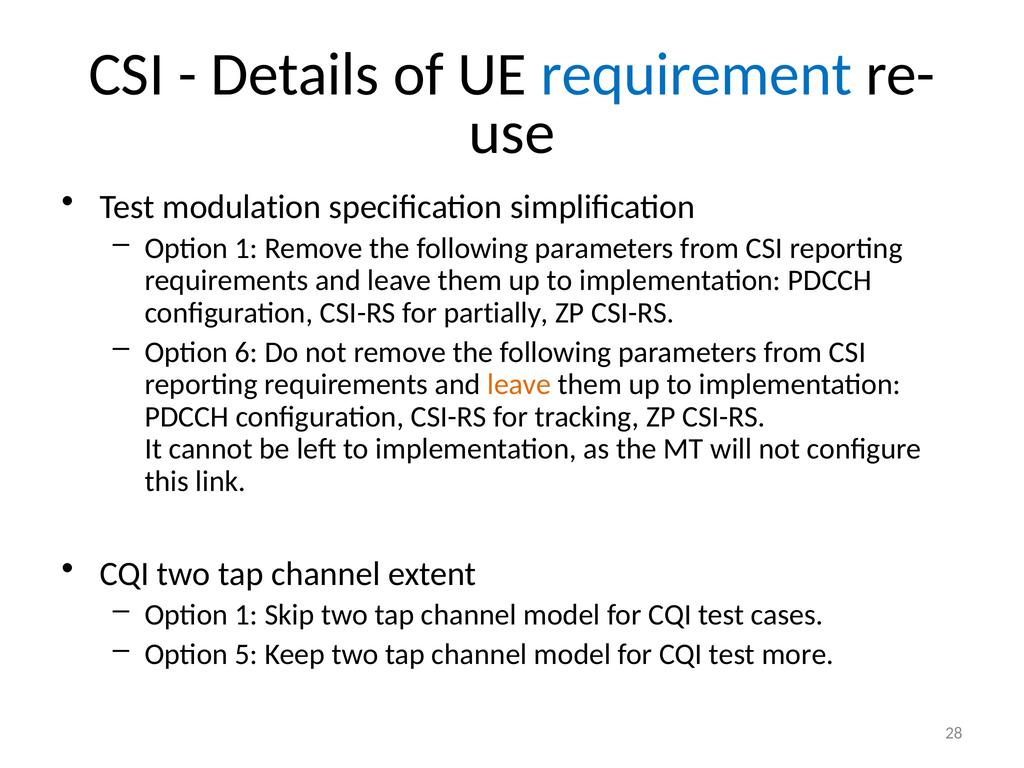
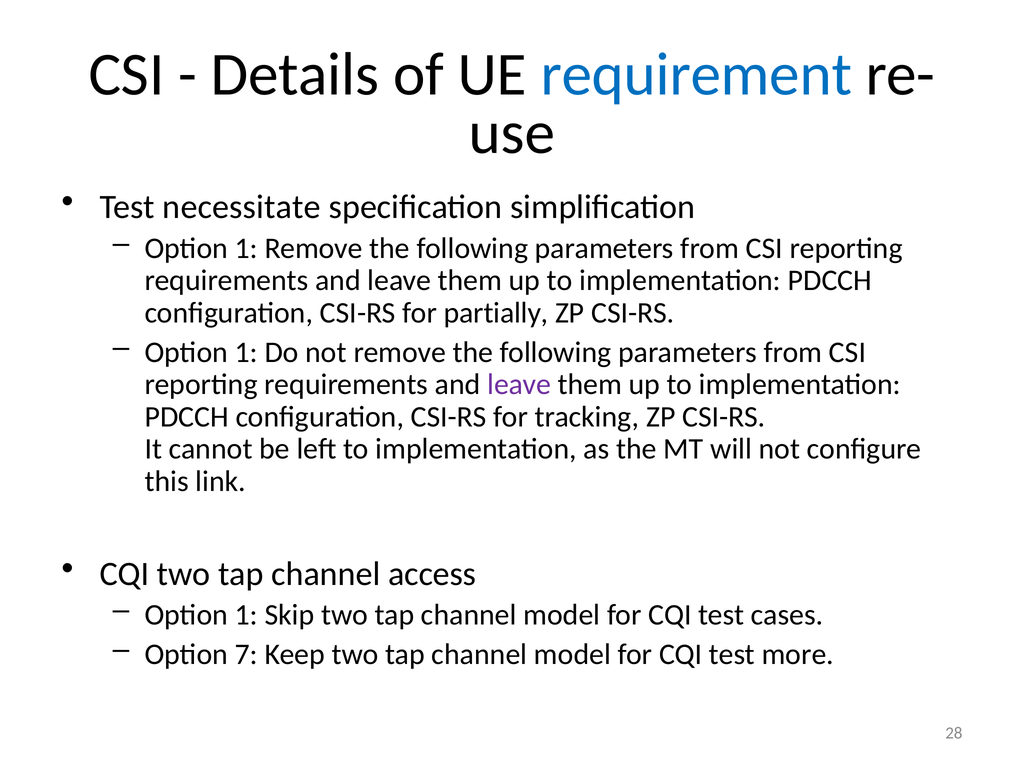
modulation: modulation -> necessitate
6 at (246, 352): 6 -> 1
leave at (519, 385) colour: orange -> purple
extent: extent -> access
5: 5 -> 7
